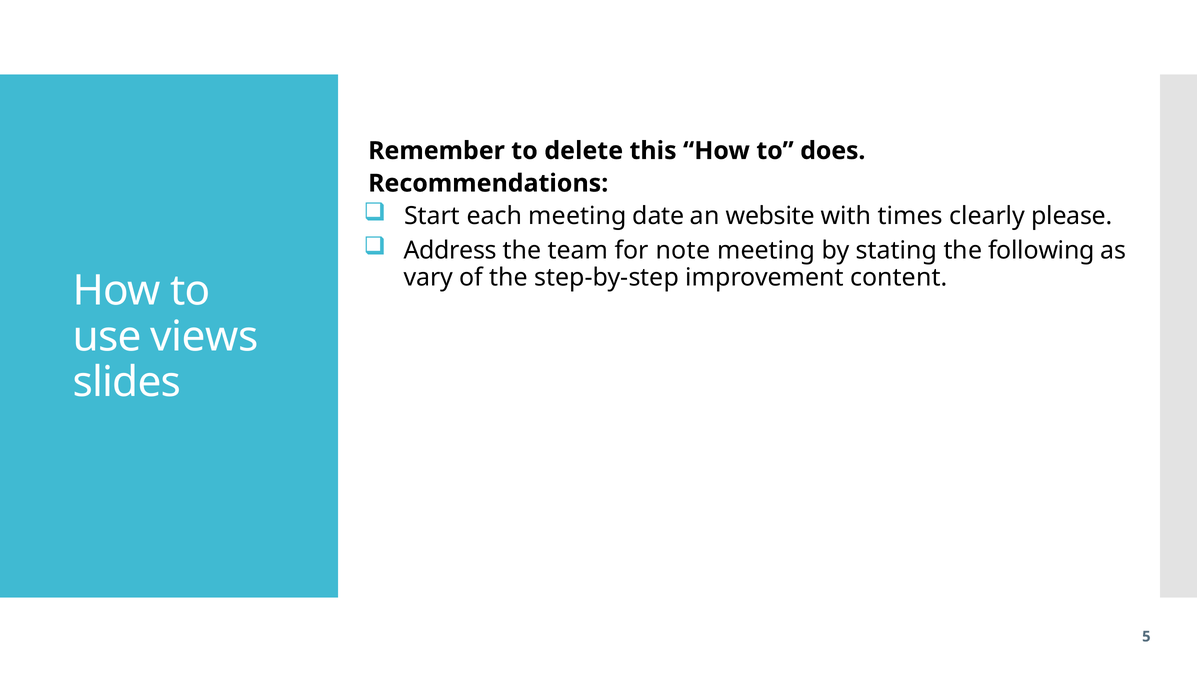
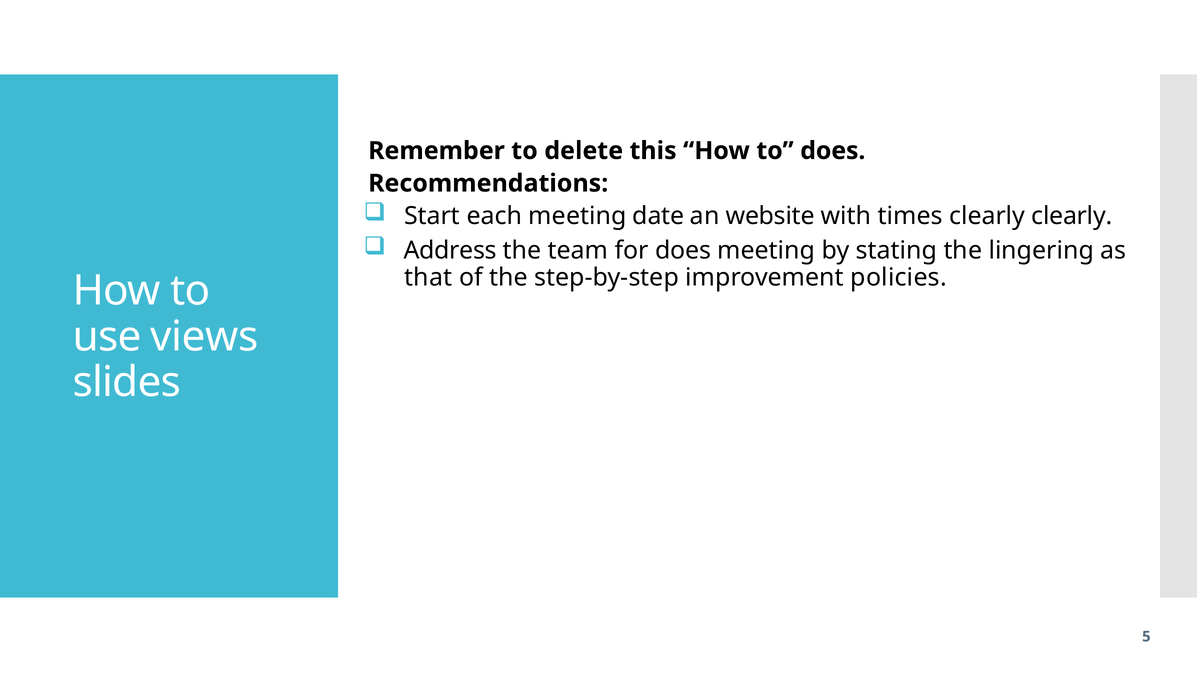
clearly please: please -> clearly
for note: note -> does
following: following -> lingering
vary: vary -> that
content: content -> policies
